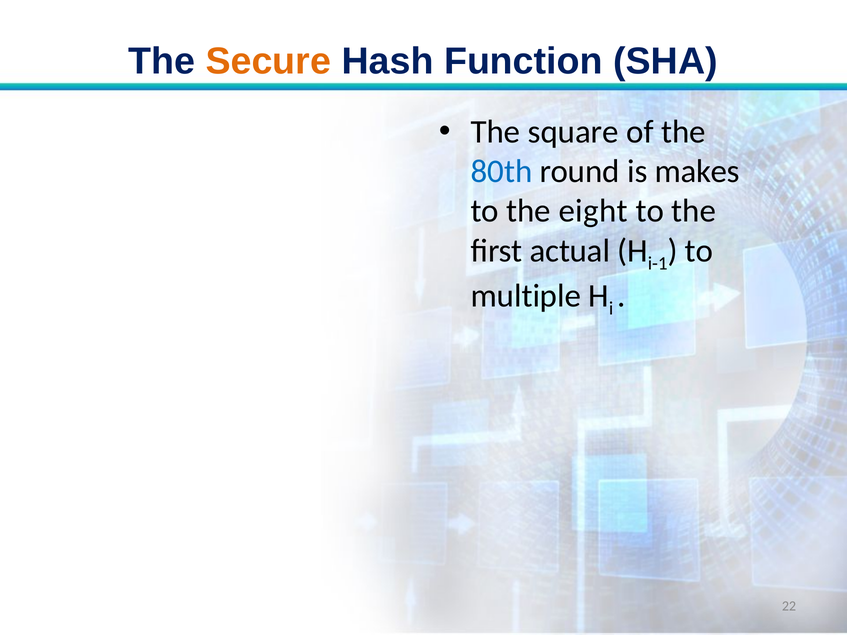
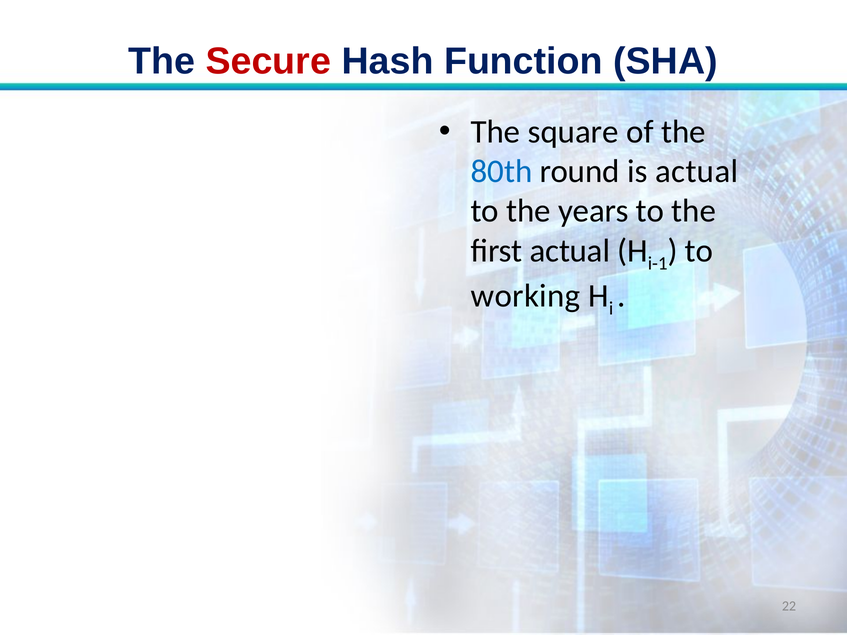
Secure colour: orange -> red
is makes: makes -> actual
eight: eight -> years
multiple: multiple -> working
